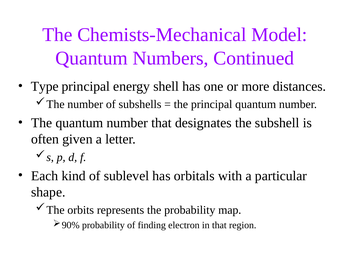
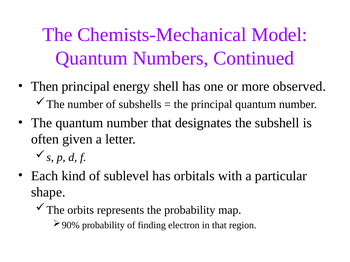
Type: Type -> Then
distances: distances -> observed
